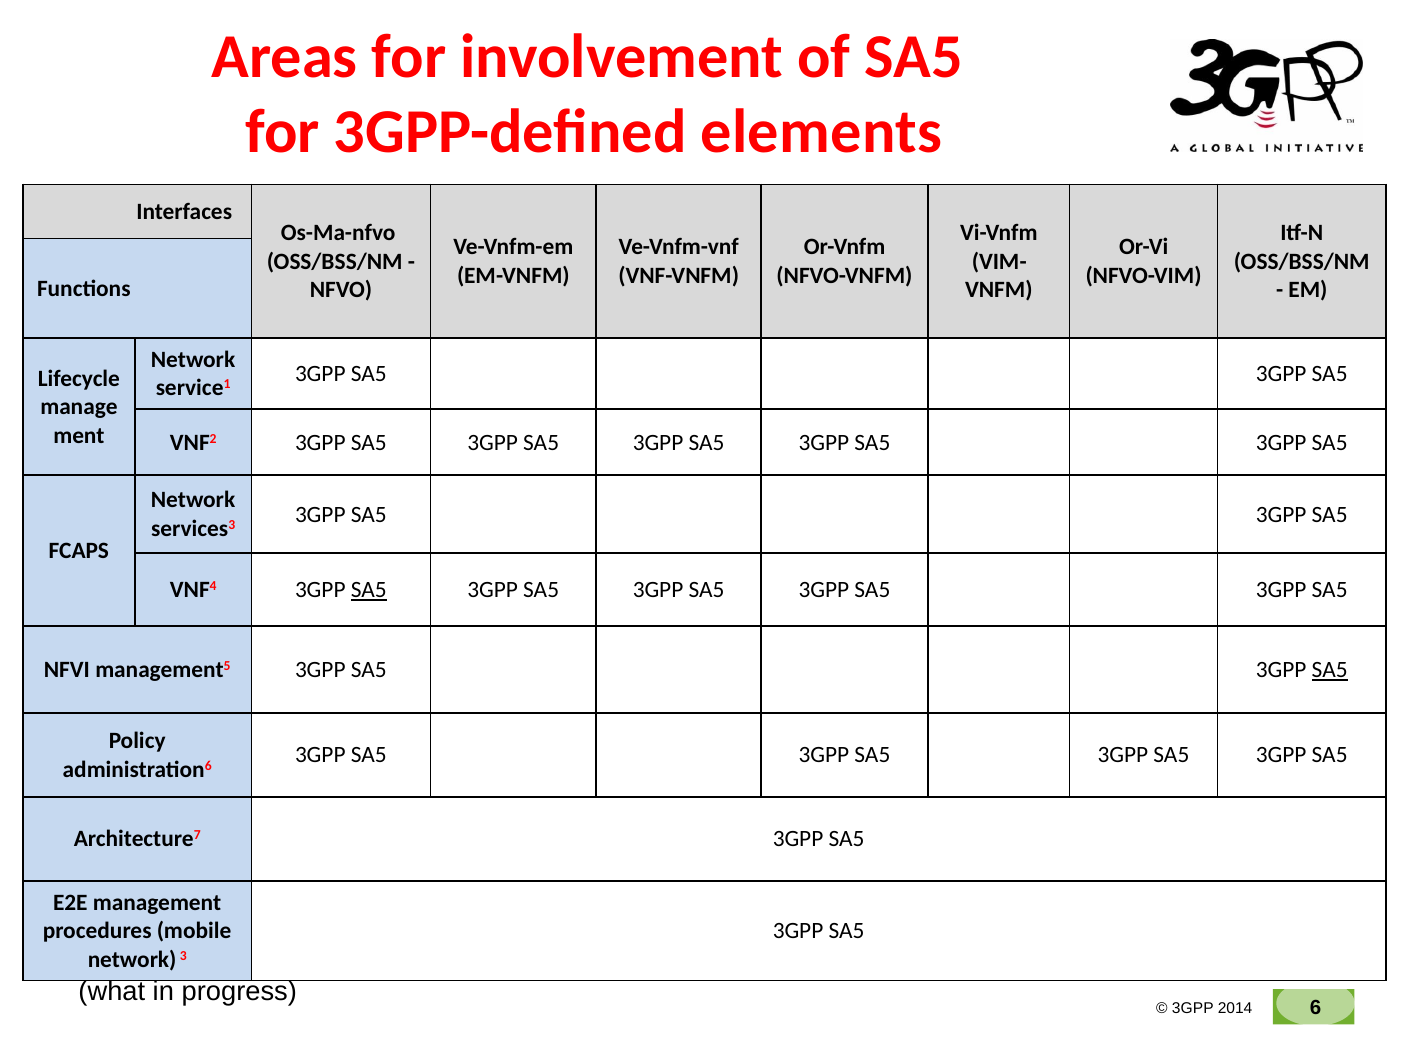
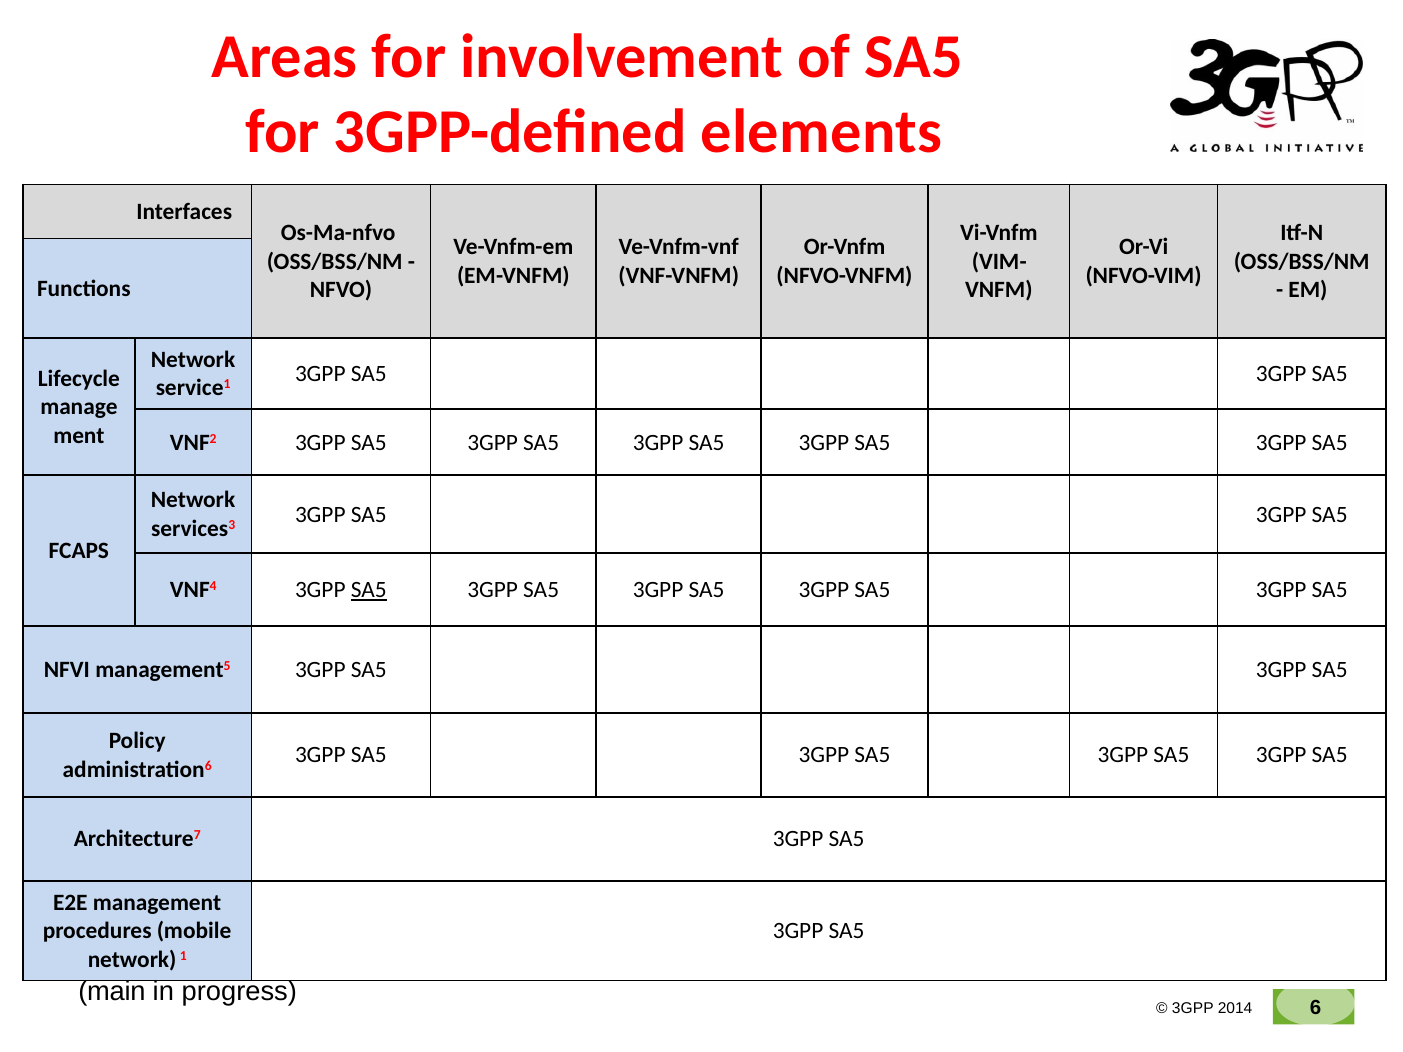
SA5 at (1330, 670) underline: present -> none
3: 3 -> 1
what: what -> main
